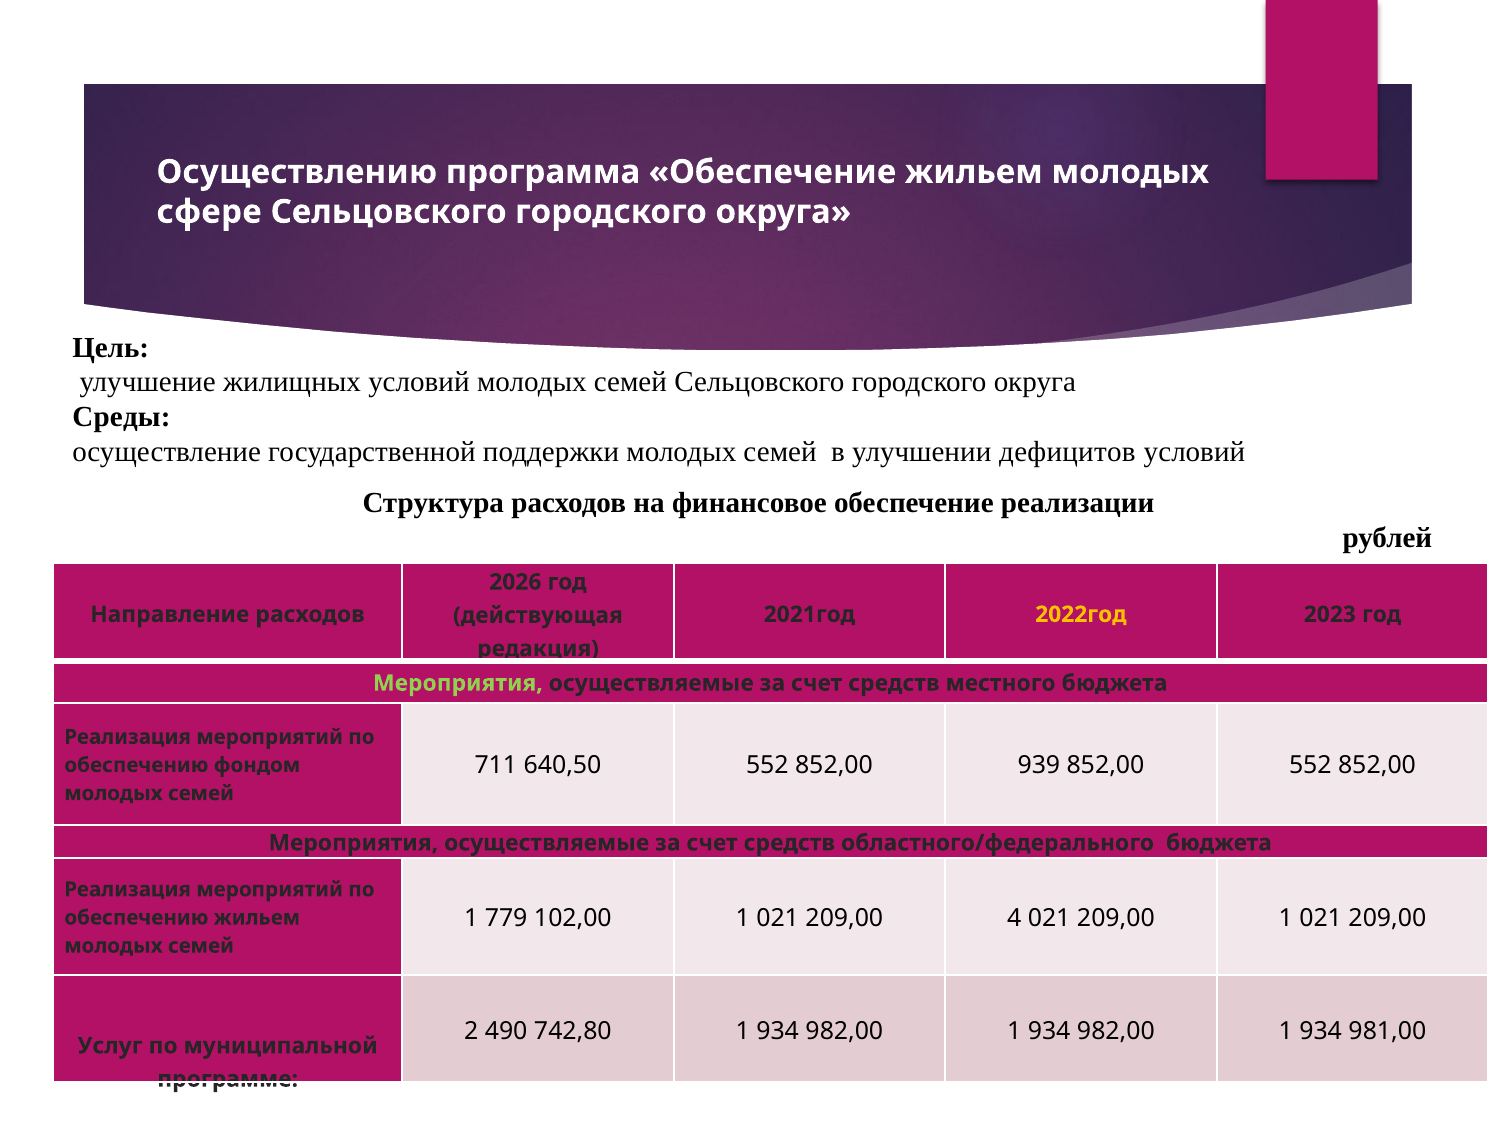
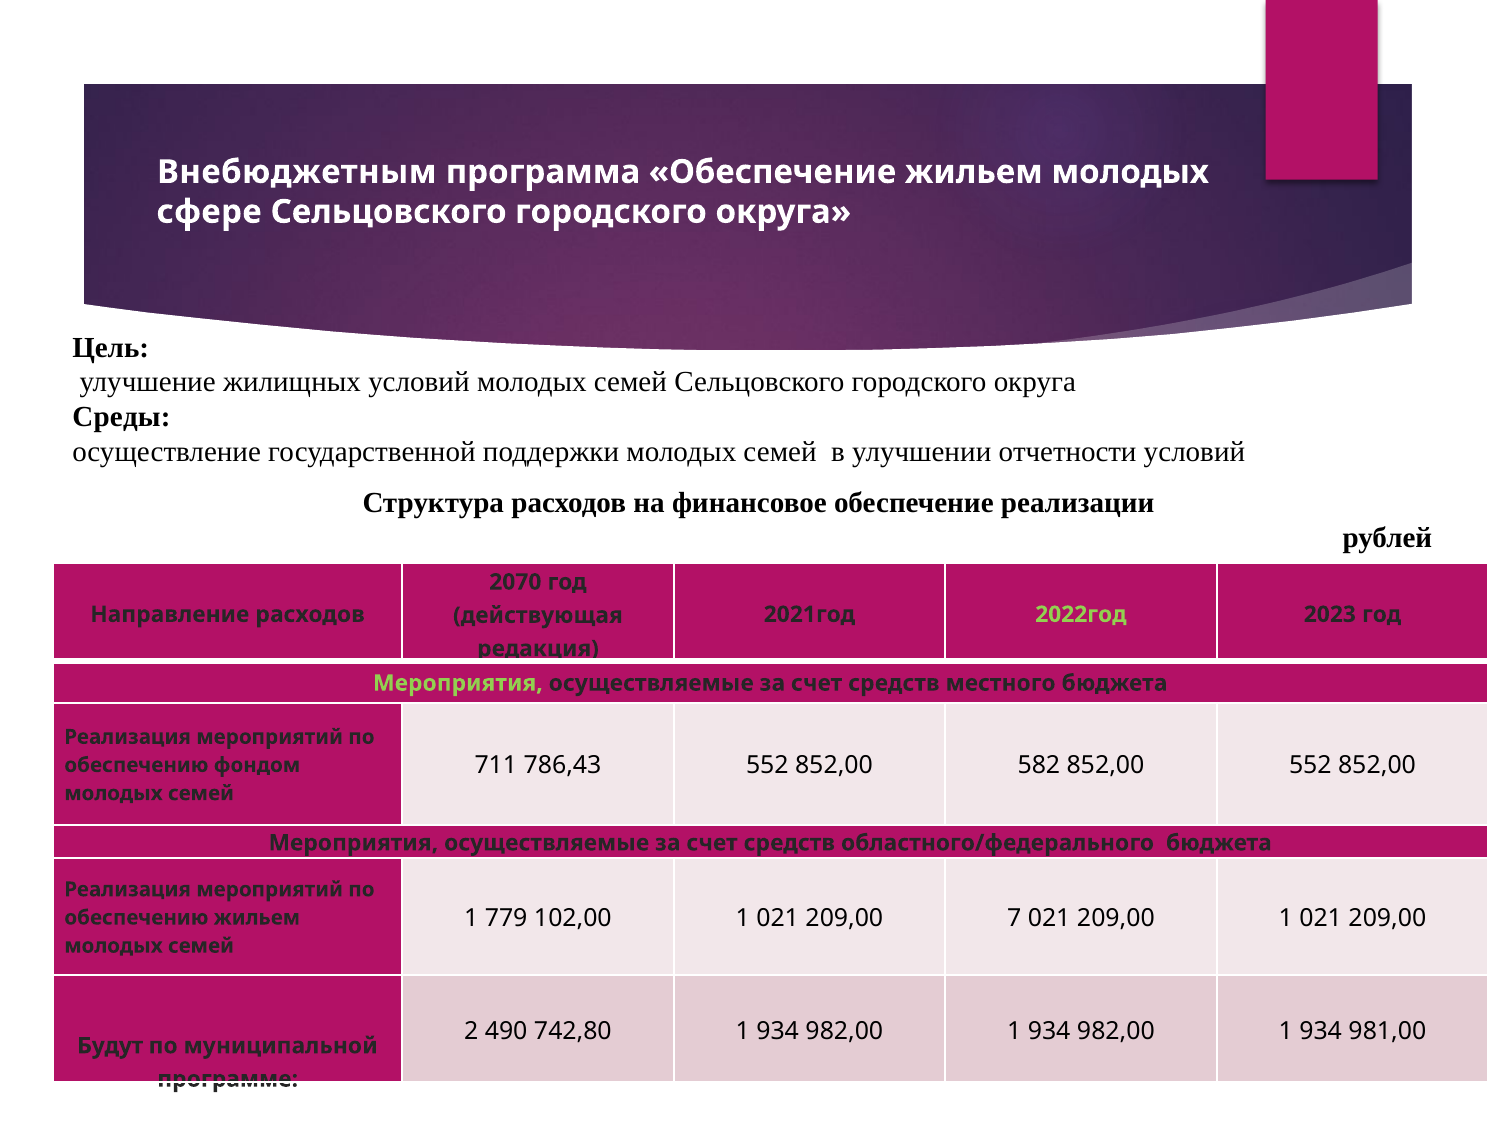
Осуществлению: Осуществлению -> Внебюджетным
дефицитов: дефицитов -> отчетности
2026: 2026 -> 2070
2022год colour: yellow -> light green
640,50: 640,50 -> 786,43
939: 939 -> 582
4: 4 -> 7
Услуг: Услуг -> Будут
